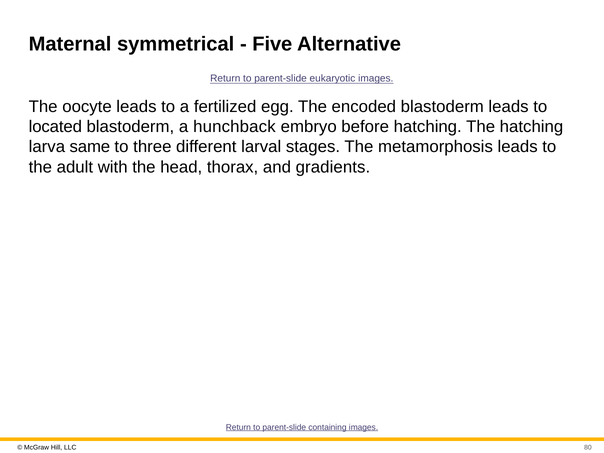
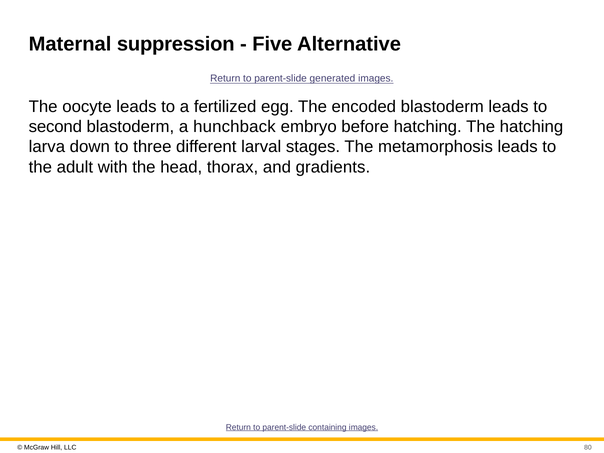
symmetrical: symmetrical -> suppression
eukaryotic: eukaryotic -> generated
located: located -> second
same: same -> down
